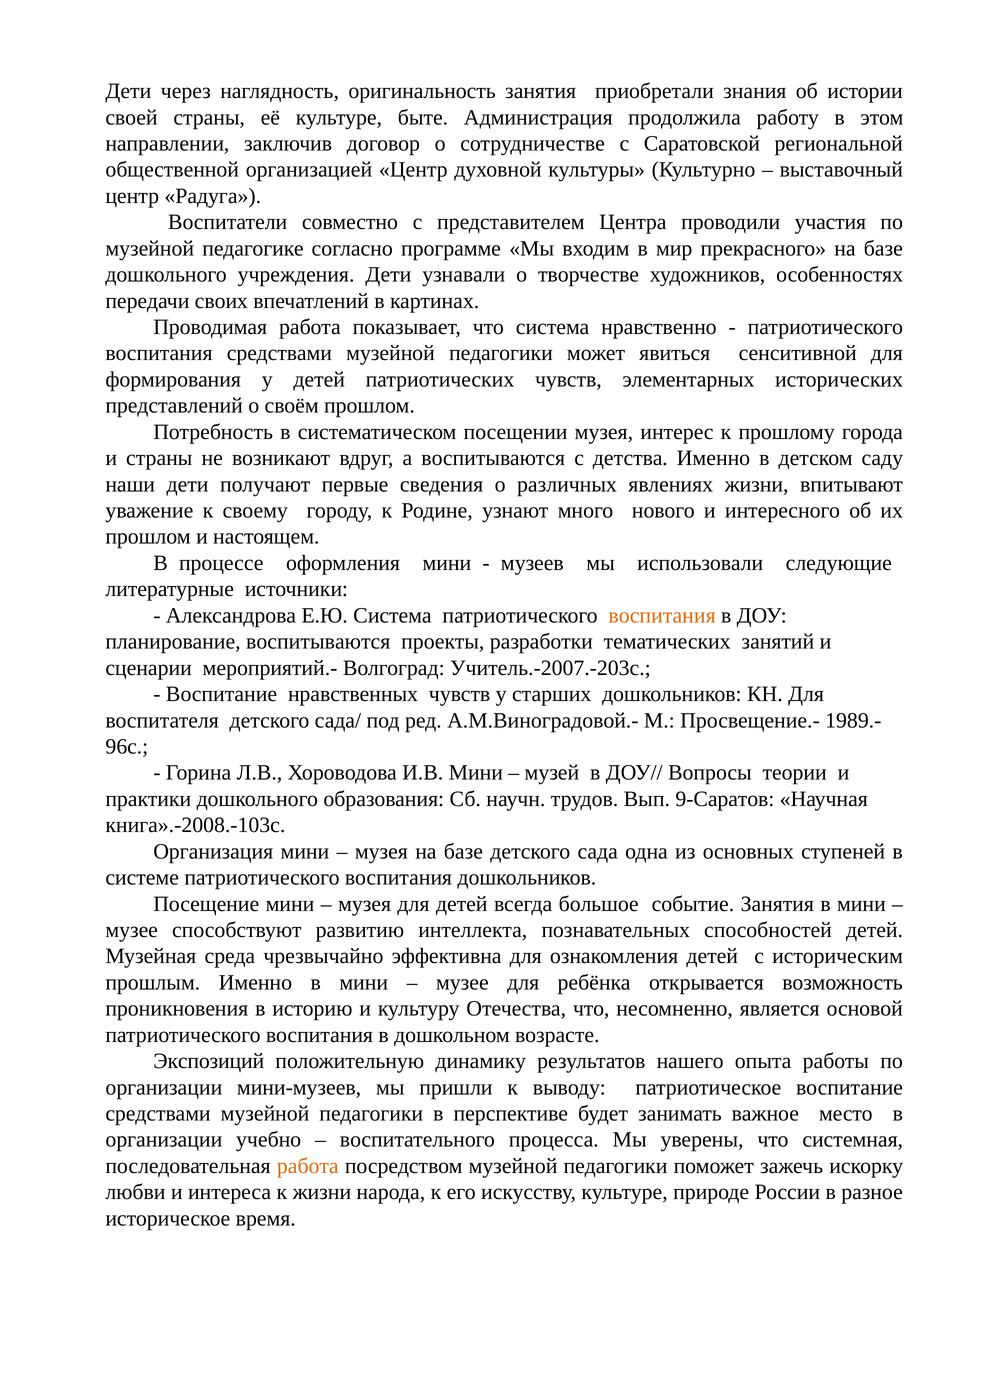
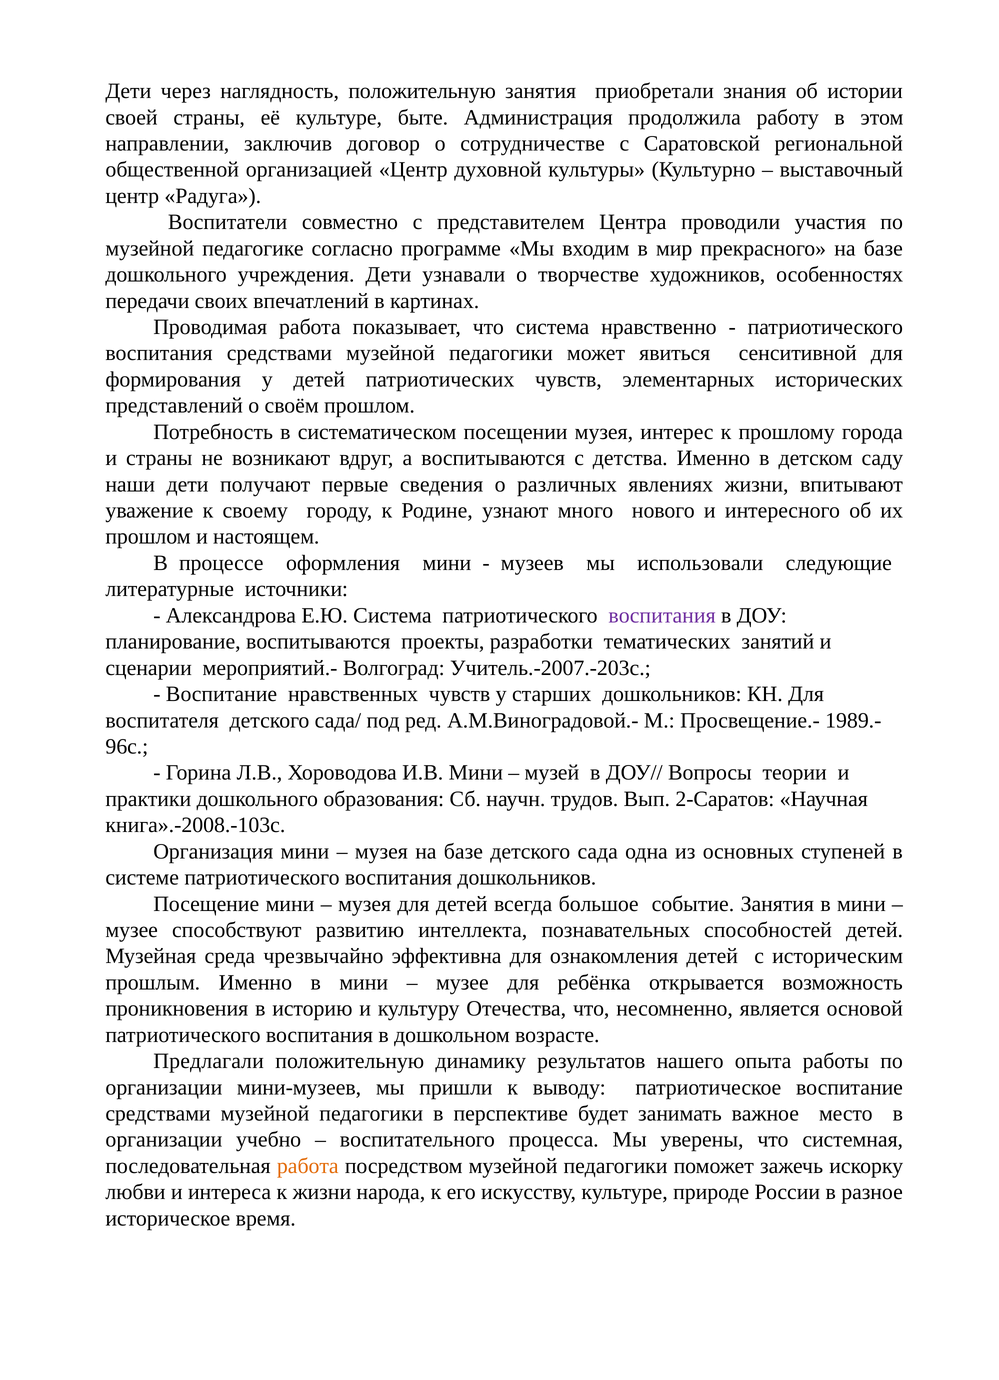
наглядность оригинальность: оригинальность -> положительную
воспитания at (662, 615) colour: orange -> purple
9-Саратов: 9-Саратов -> 2-Саратов
Экспозиций: Экспозиций -> Предлагали
